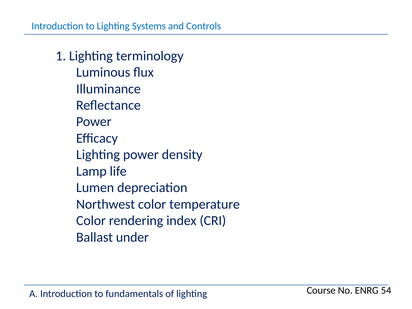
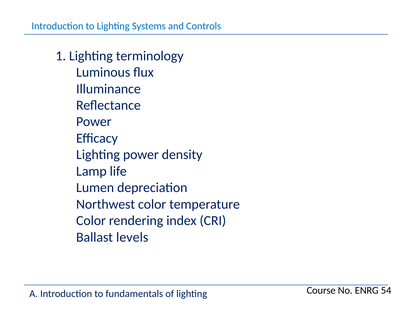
under: under -> levels
